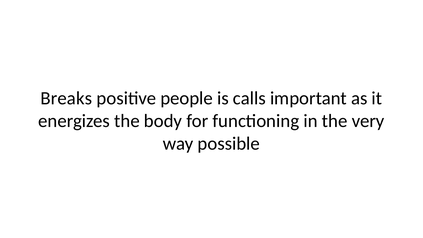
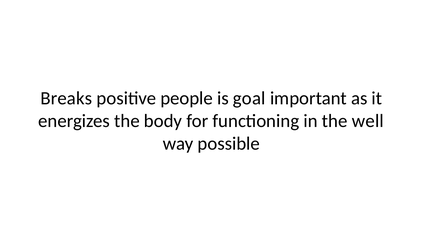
calls: calls -> goal
very: very -> well
